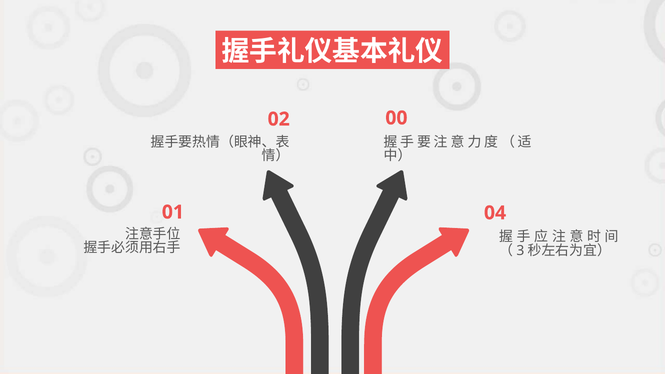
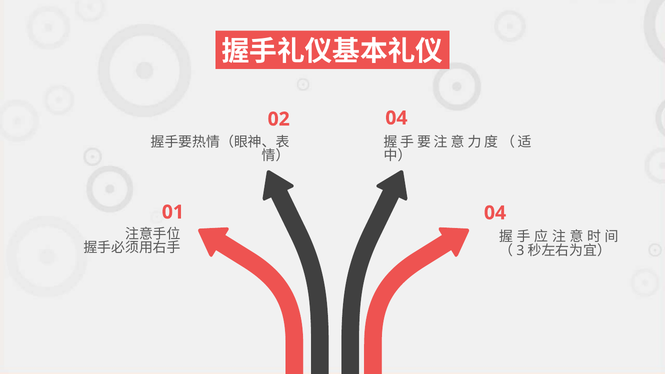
02 00: 00 -> 04
